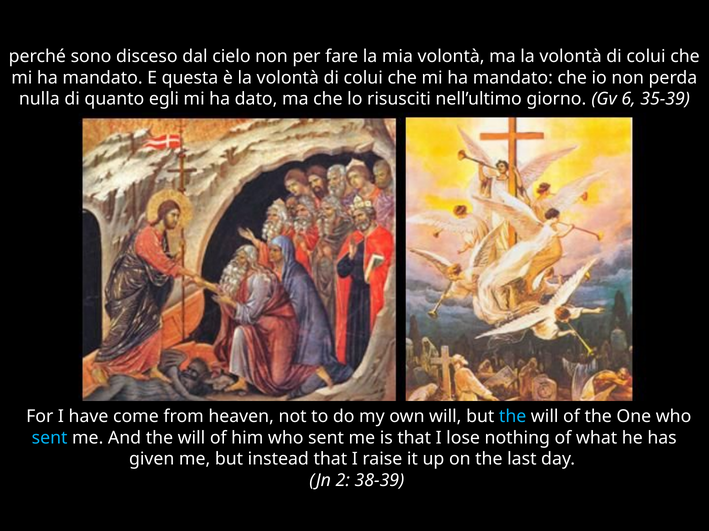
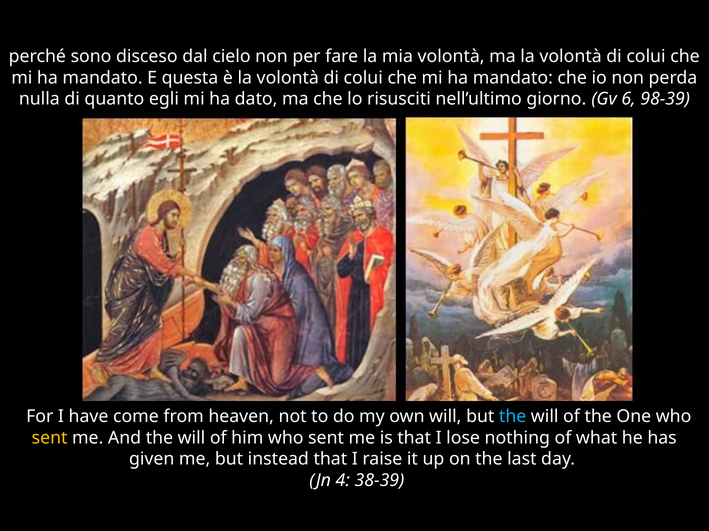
35-39: 35-39 -> 98-39
sent at (50, 438) colour: light blue -> yellow
2: 2 -> 4
